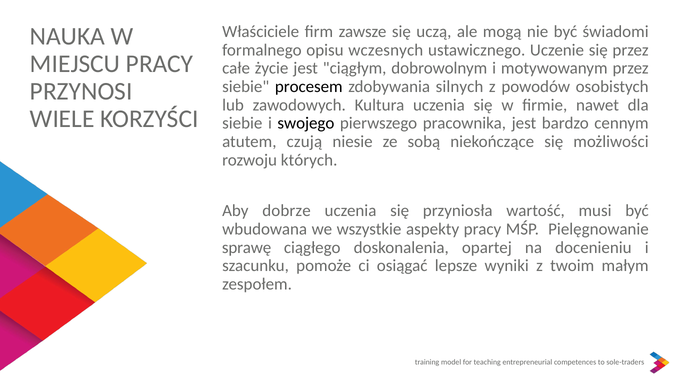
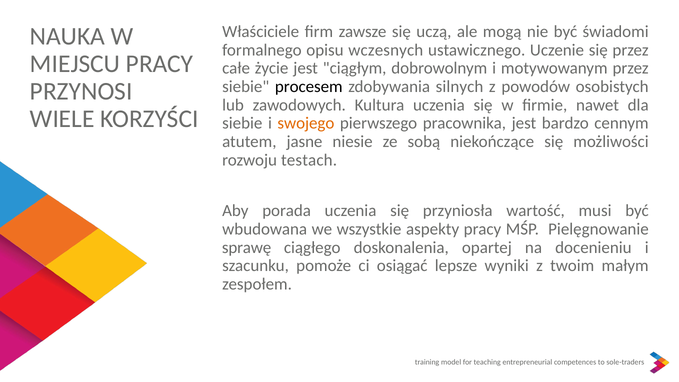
swojego colour: black -> orange
czują: czują -> jasne
których: których -> testach
dobrze: dobrze -> porada
